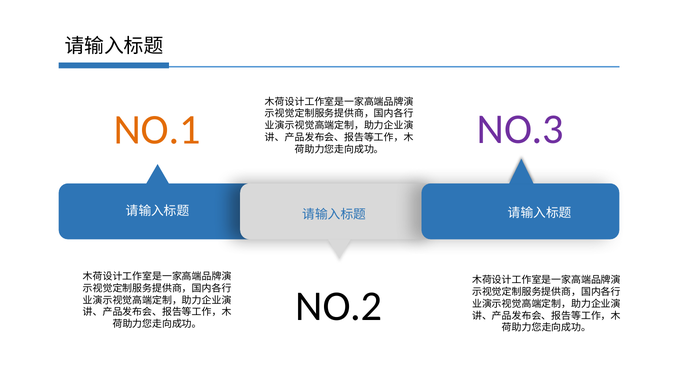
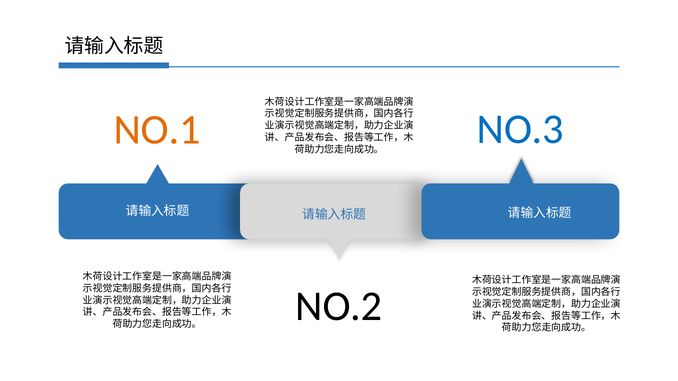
NO.3 colour: purple -> blue
